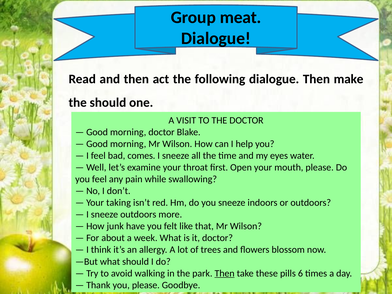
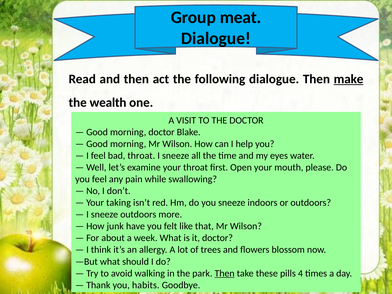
make underline: none -> present
the should: should -> wealth
bad comes: comes -> throat
6: 6 -> 4
you please: please -> habits
